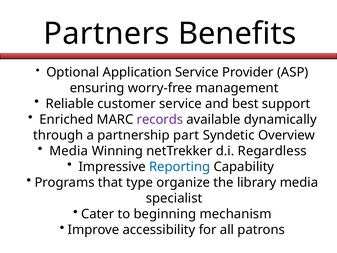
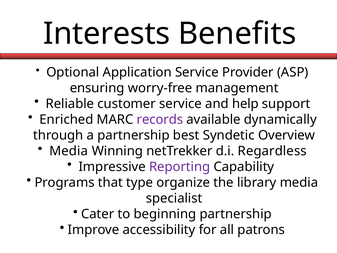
Partners: Partners -> Interests
best: best -> help
part: part -> best
Reporting colour: blue -> purple
beginning mechanism: mechanism -> partnership
